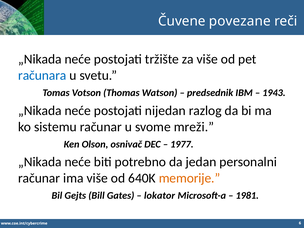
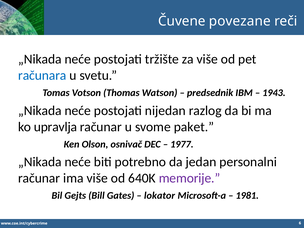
sistemu: sistemu -> upravlja
mreži: mreži -> paket
memorije colour: orange -> purple
